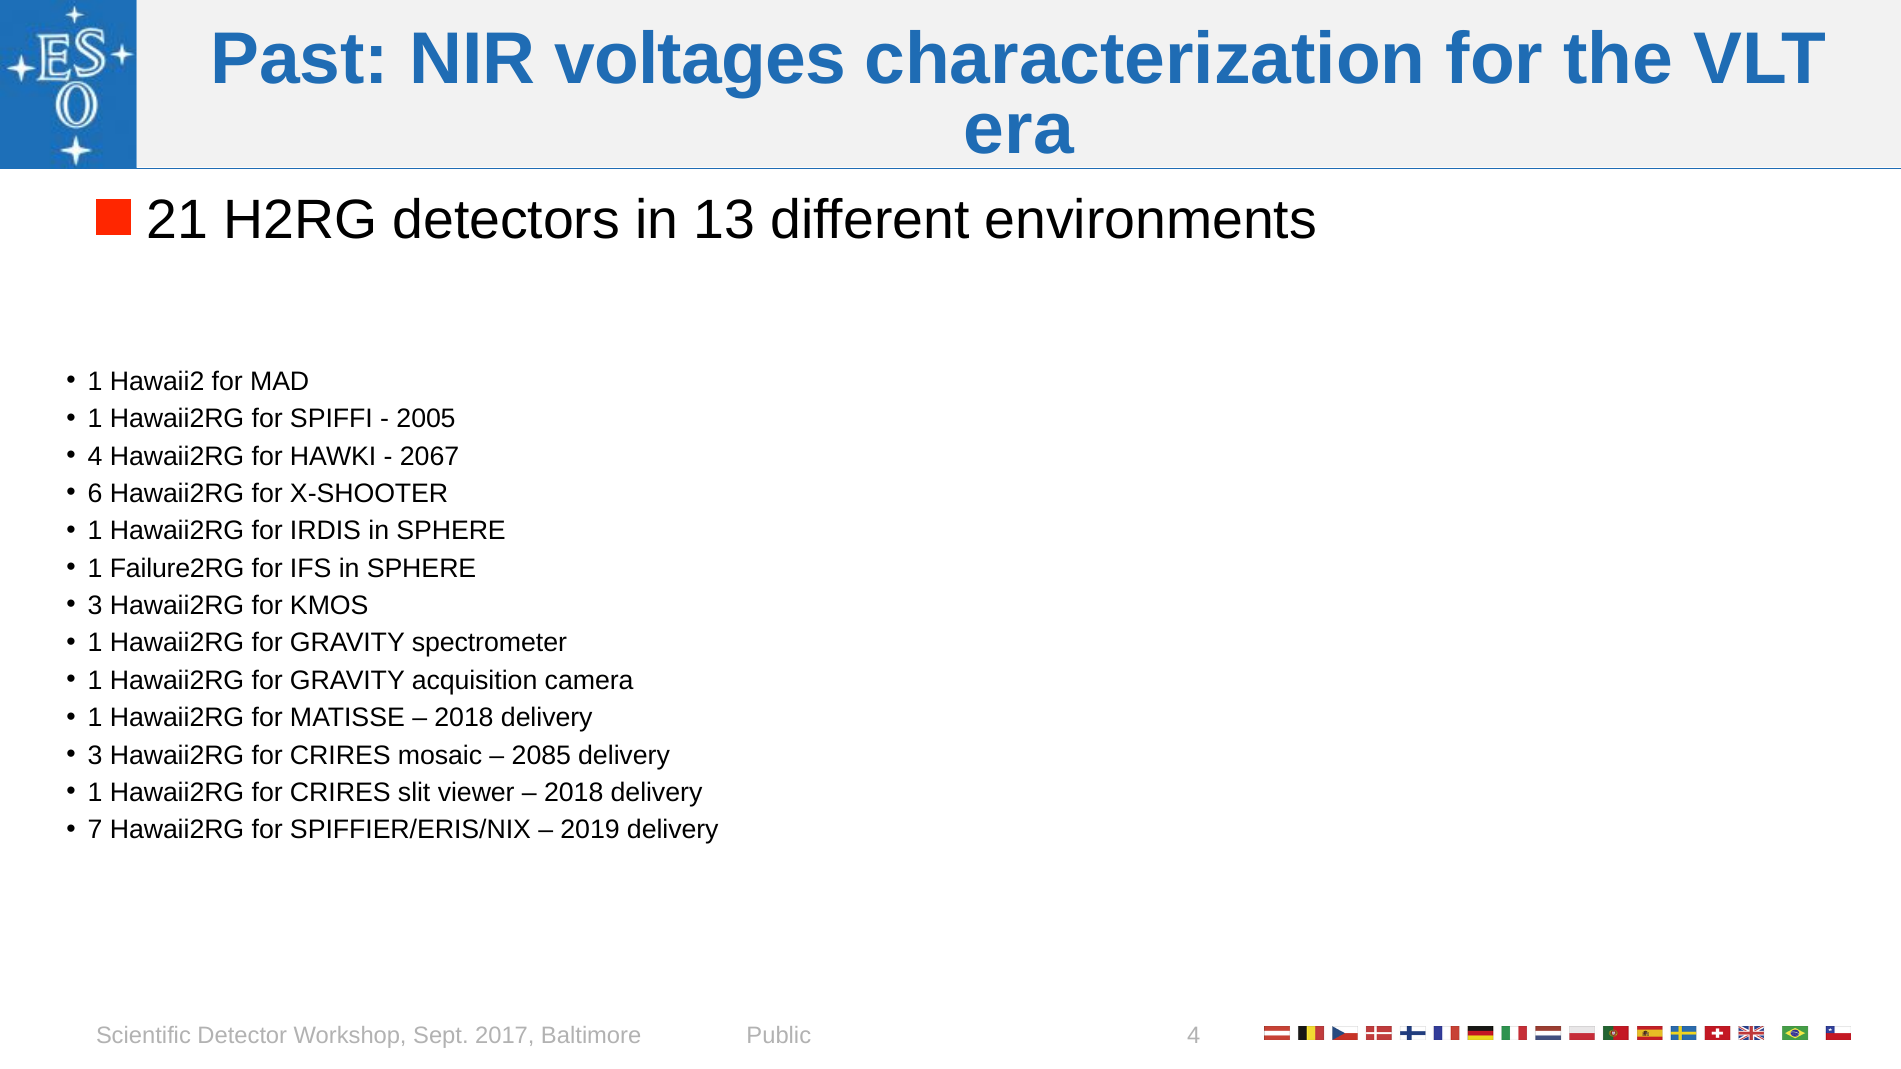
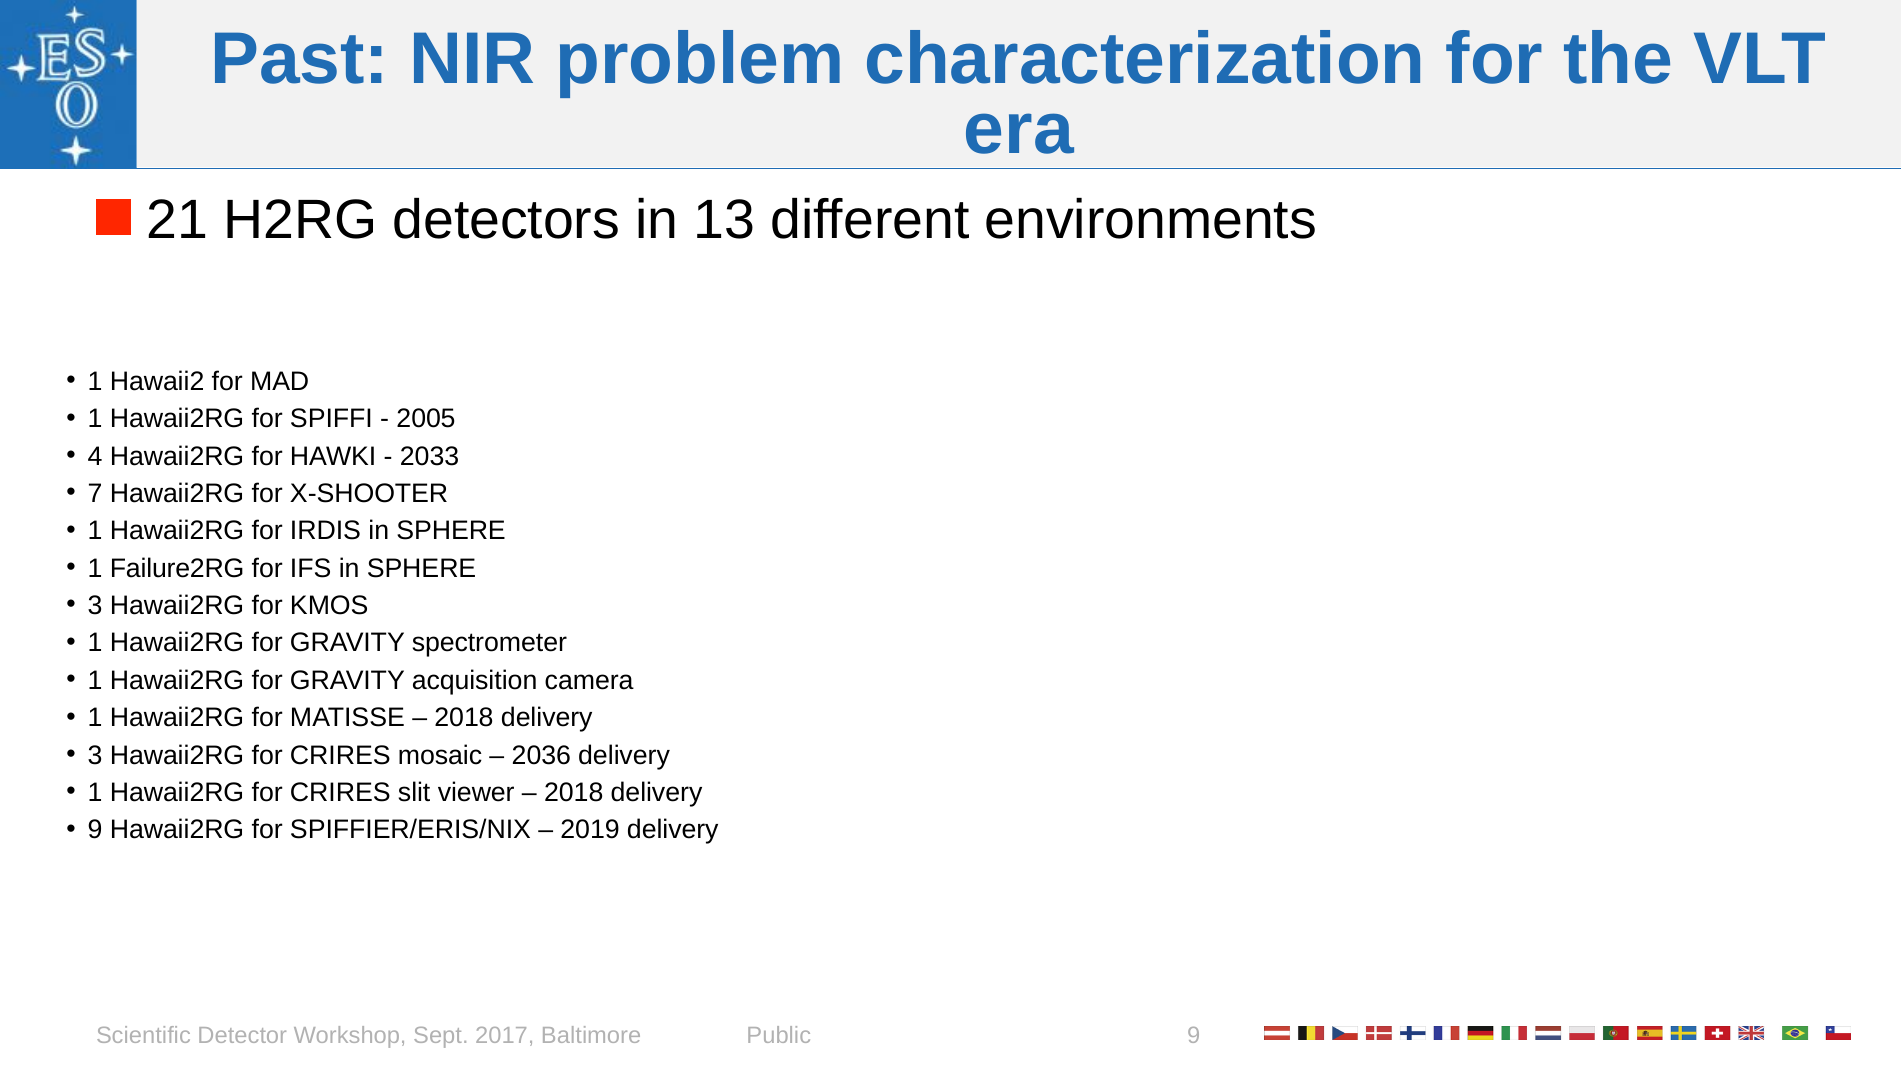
voltages: voltages -> problem
2067: 2067 -> 2033
6: 6 -> 7
2085: 2085 -> 2036
7 at (95, 830): 7 -> 9
Public 4: 4 -> 9
